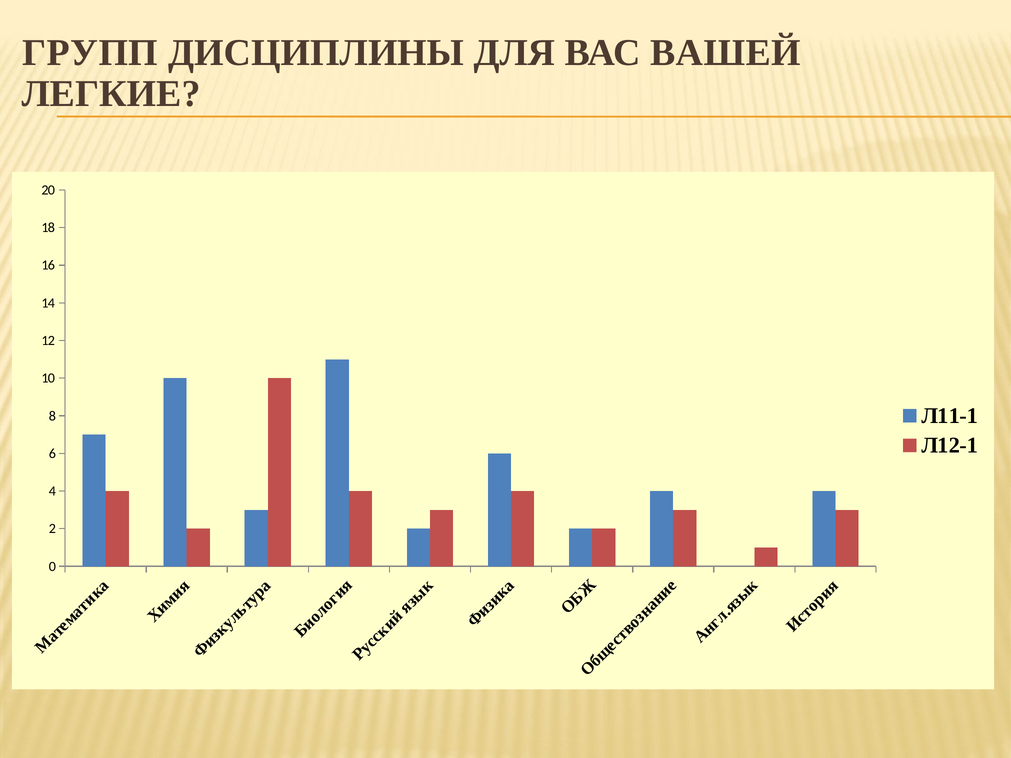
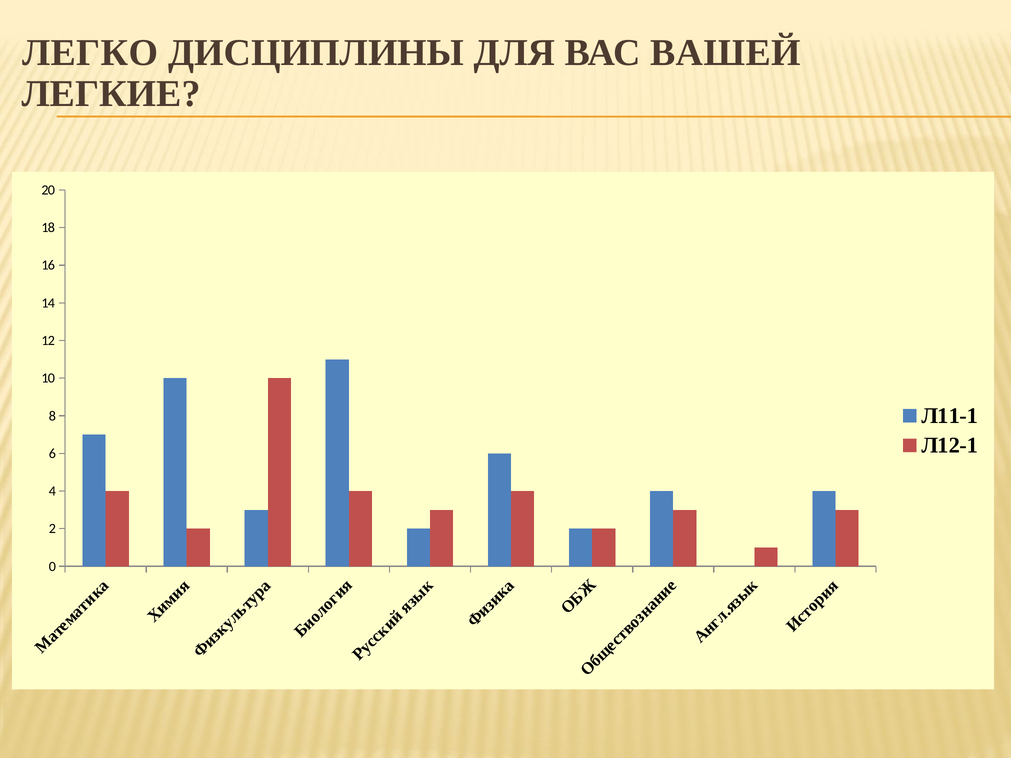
ГРУПП: ГРУПП -> ЛЕГКО
